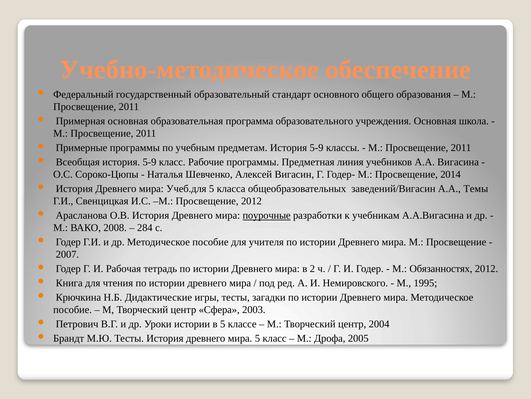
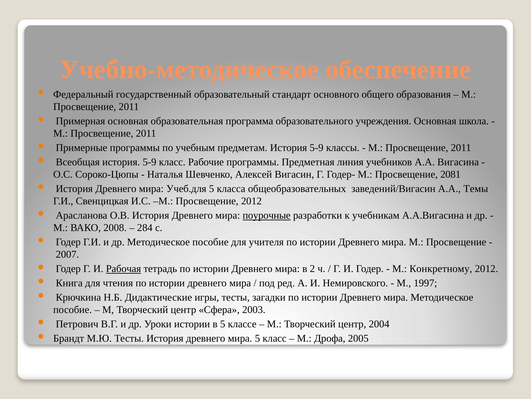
2014: 2014 -> 2081
Рабочая underline: none -> present
Обязанностях: Обязанностях -> Конкретному
1995: 1995 -> 1997
